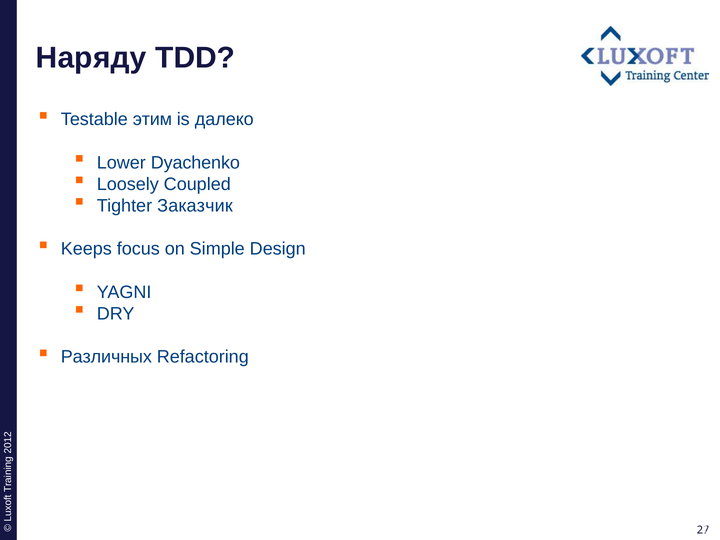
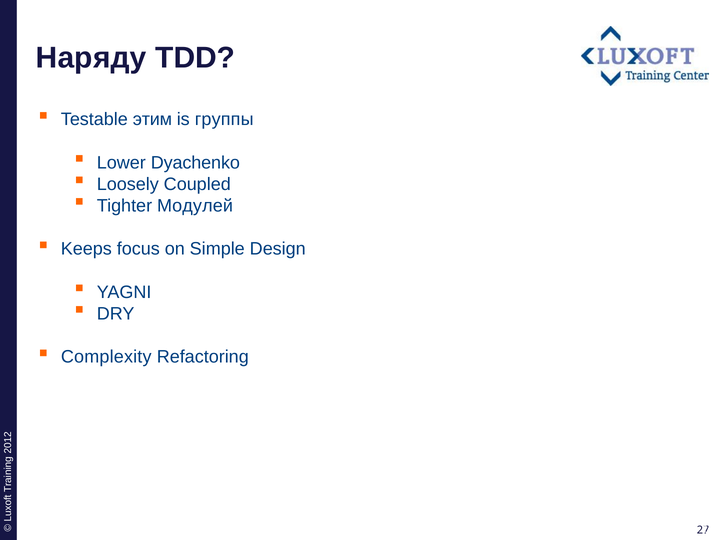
далеко: далеко -> группы
Заказчик: Заказчик -> Модулей
Различных: Различных -> Complexity
